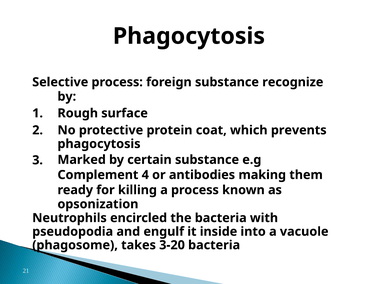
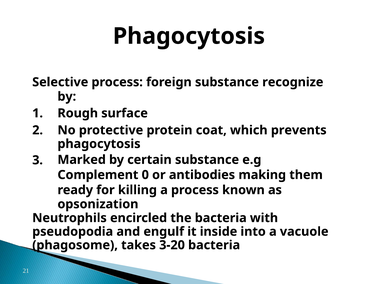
4: 4 -> 0
